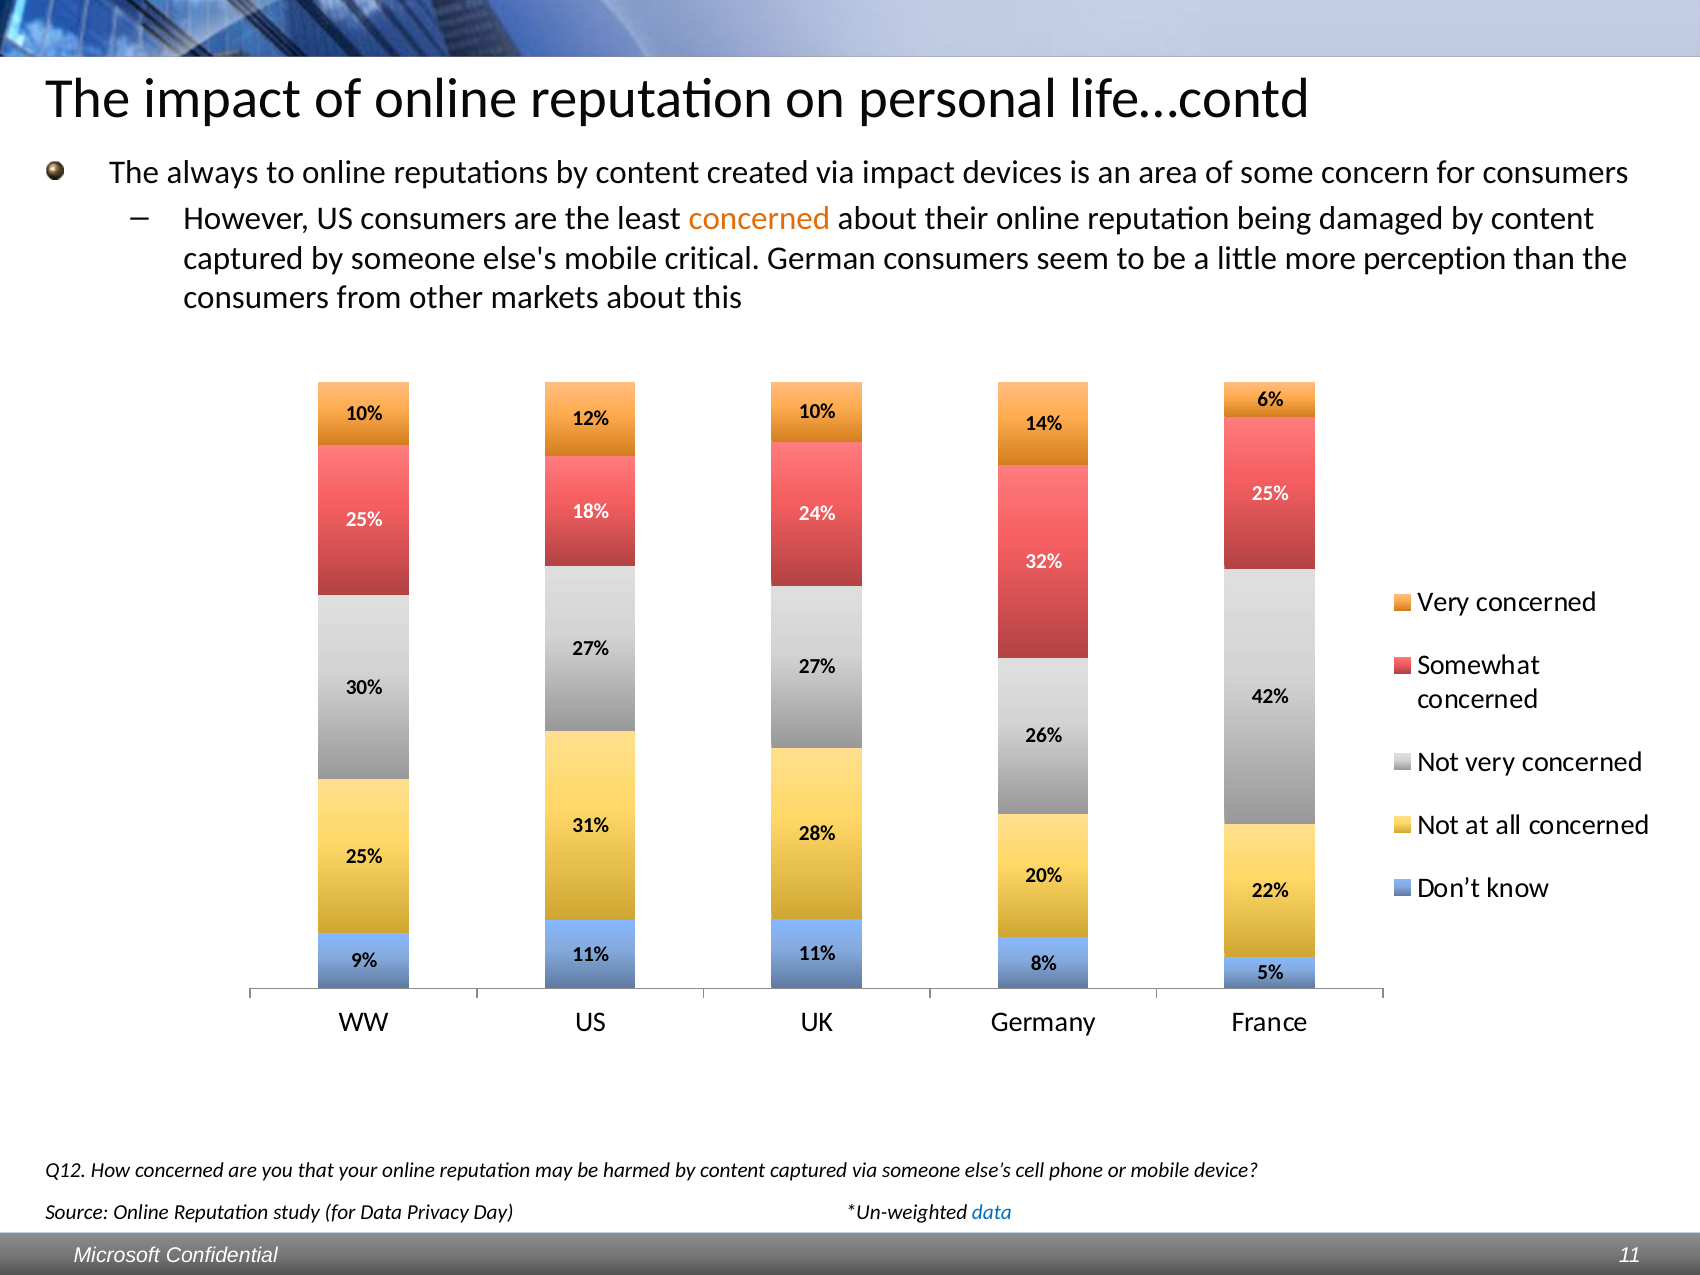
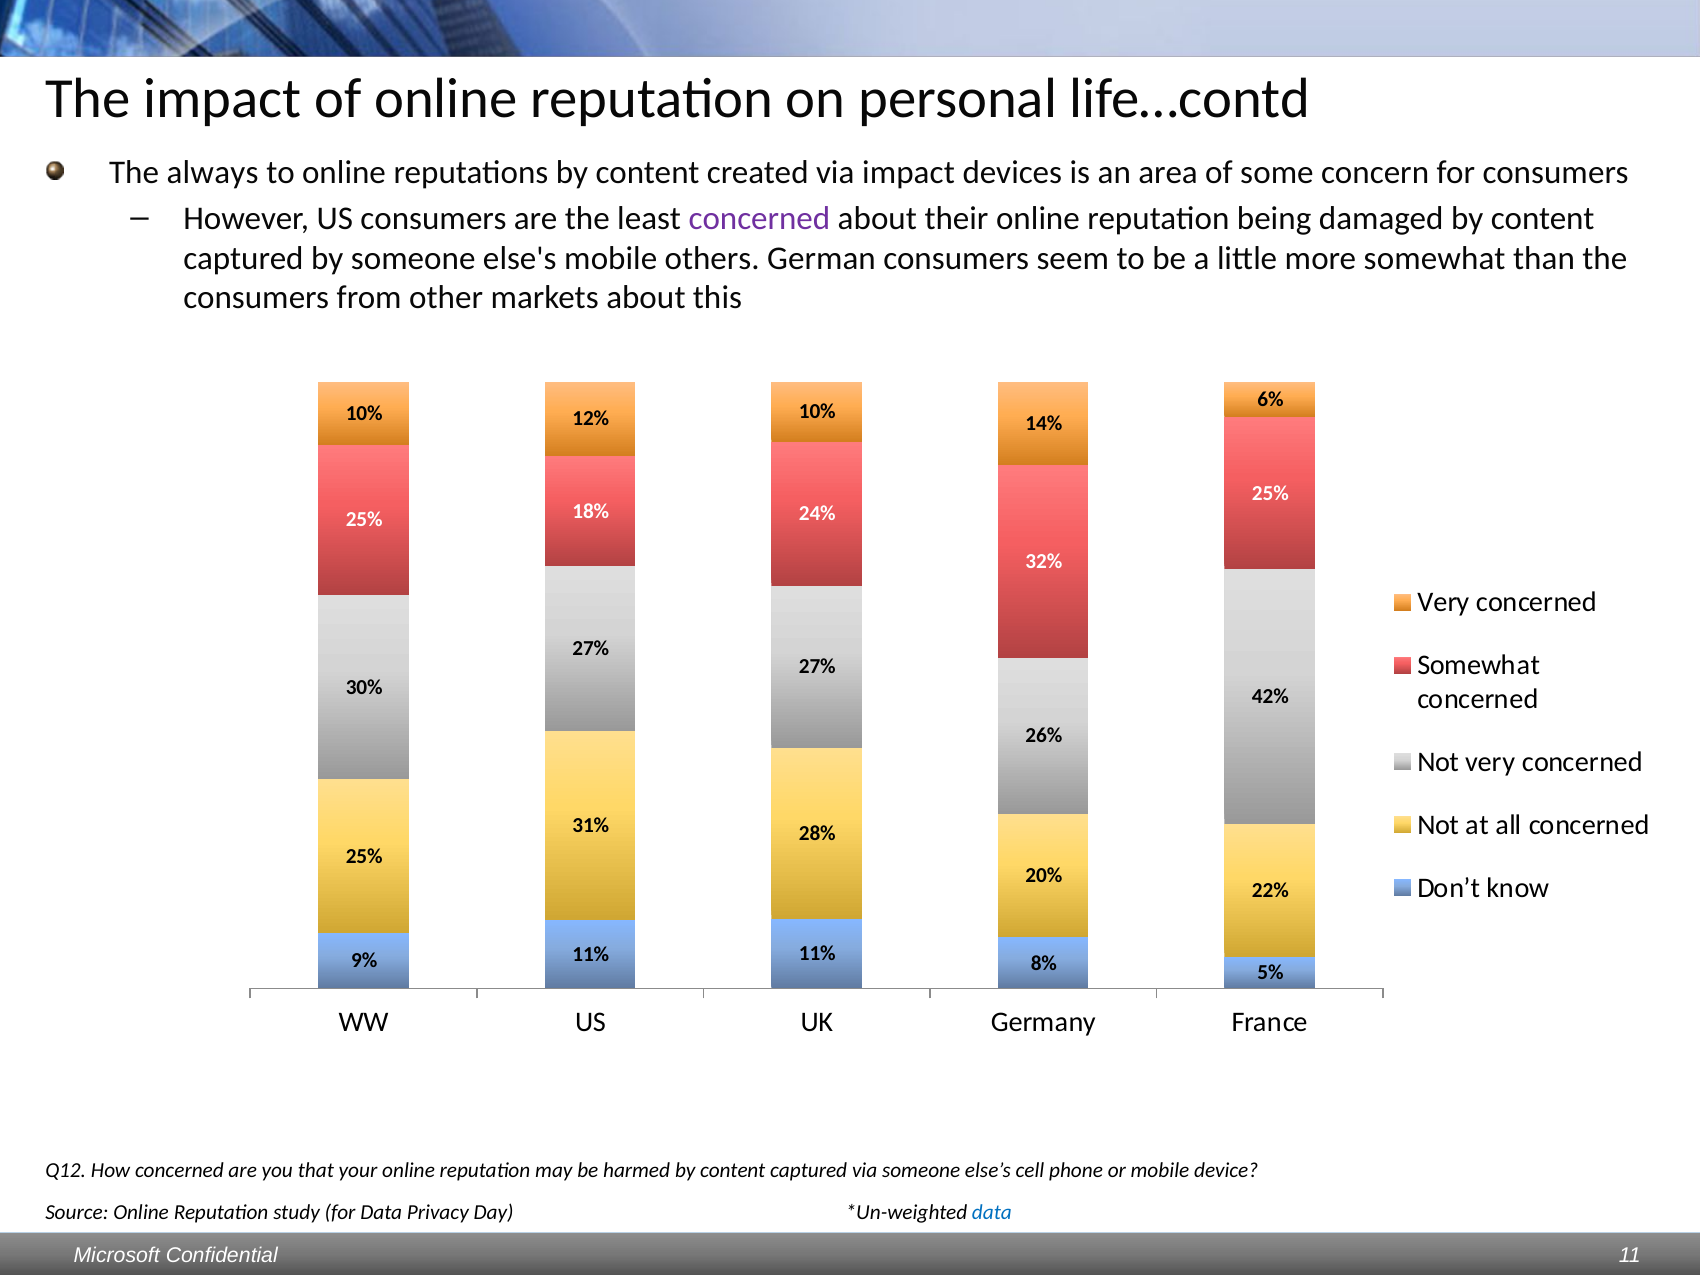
concerned at (759, 219) colour: orange -> purple
critical: critical -> others
more perception: perception -> somewhat
